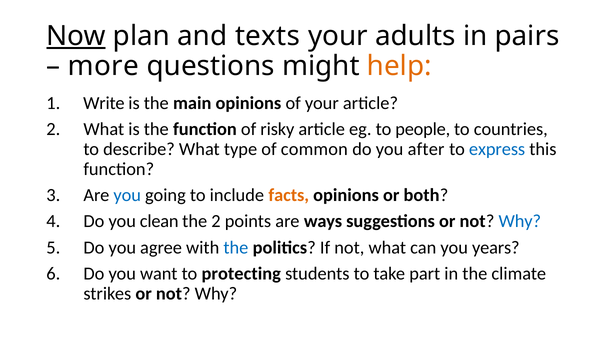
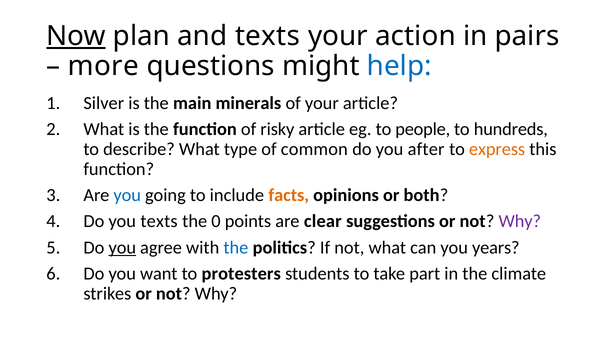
adults: adults -> action
help colour: orange -> blue
Write: Write -> Silver
main opinions: opinions -> minerals
countries: countries -> hundreds
express colour: blue -> orange
you clean: clean -> texts
the 2: 2 -> 0
ways: ways -> clear
Why at (520, 221) colour: blue -> purple
you at (122, 248) underline: none -> present
protecting: protecting -> protesters
